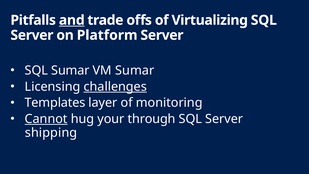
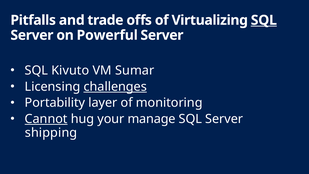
and underline: present -> none
SQL at (264, 20) underline: none -> present
Platform: Platform -> Powerful
SQL Sumar: Sumar -> Kivuto
Templates: Templates -> Portability
through: through -> manage
